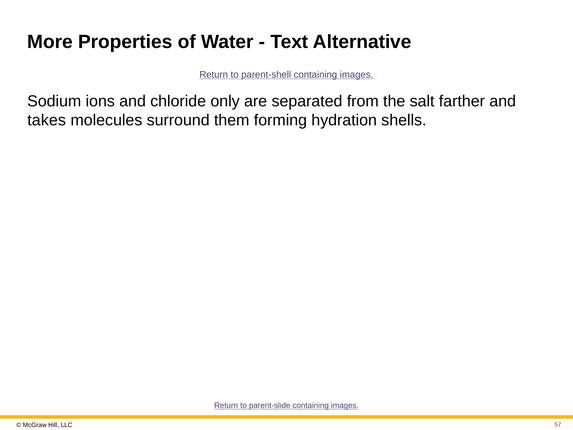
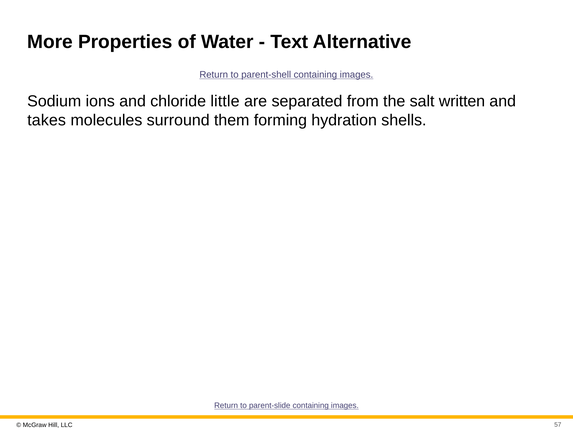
only: only -> little
farther: farther -> written
